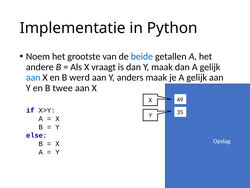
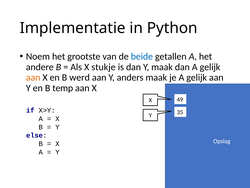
vraagt: vraagt -> stukje
aan at (33, 77) colour: blue -> orange
twee: twee -> temp
